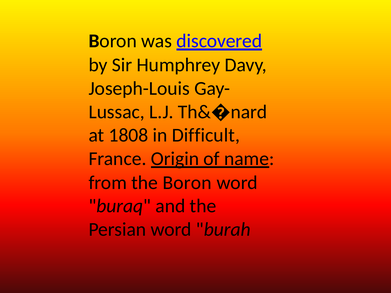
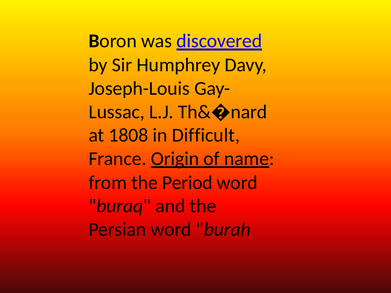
the Boron: Boron -> Period
